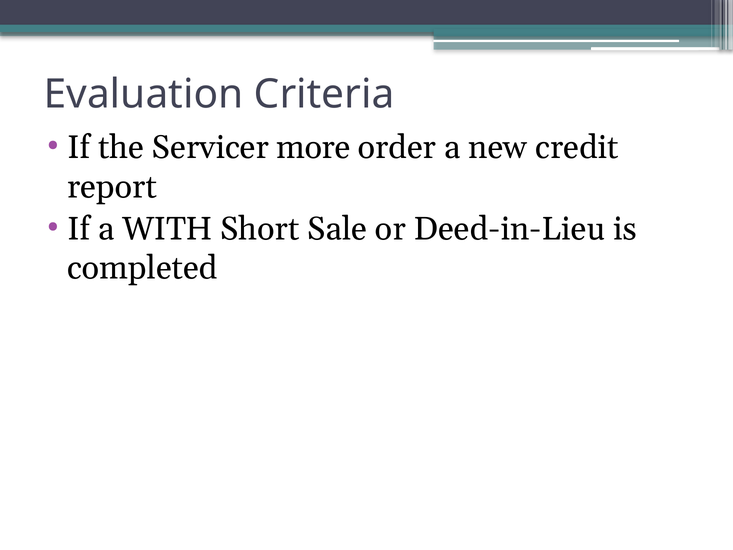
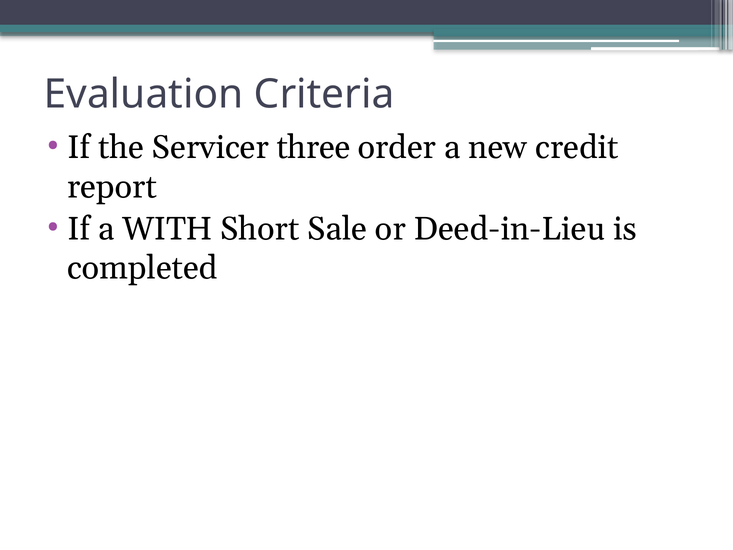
more: more -> three
